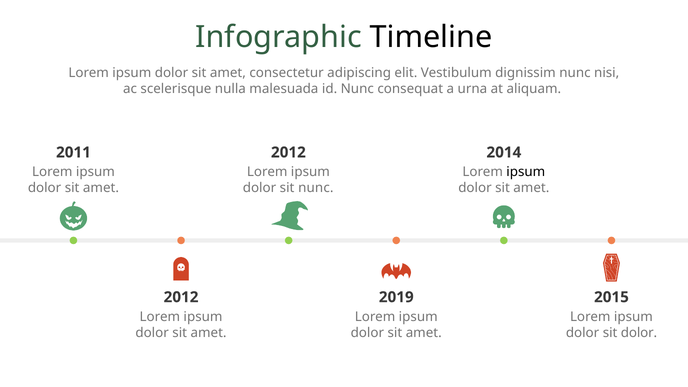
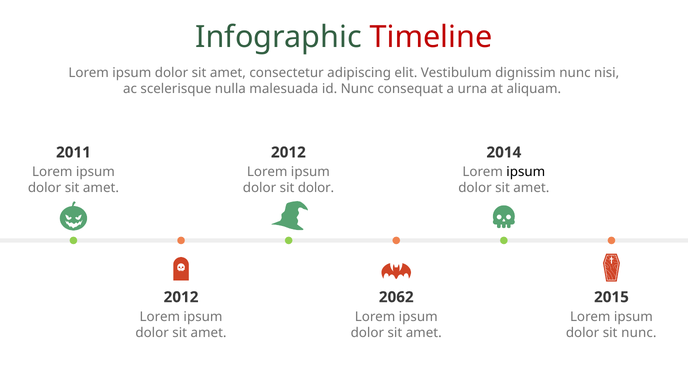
Timeline colour: black -> red
sit nunc: nunc -> dolor
2019: 2019 -> 2062
sit dolor: dolor -> nunc
